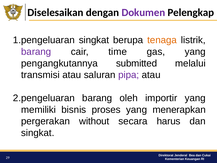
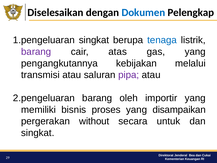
Dokumen colour: purple -> blue
tenaga colour: orange -> blue
time: time -> atas
submitted: submitted -> kebijakan
menerapkan: menerapkan -> disampaikan
harus: harus -> untuk
